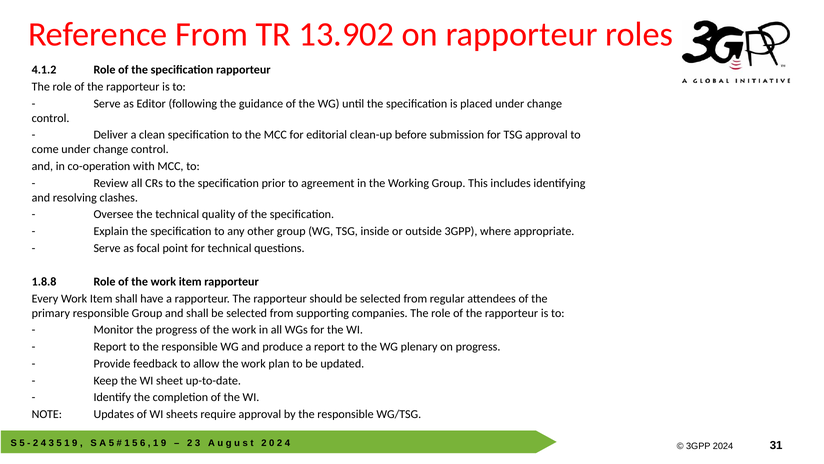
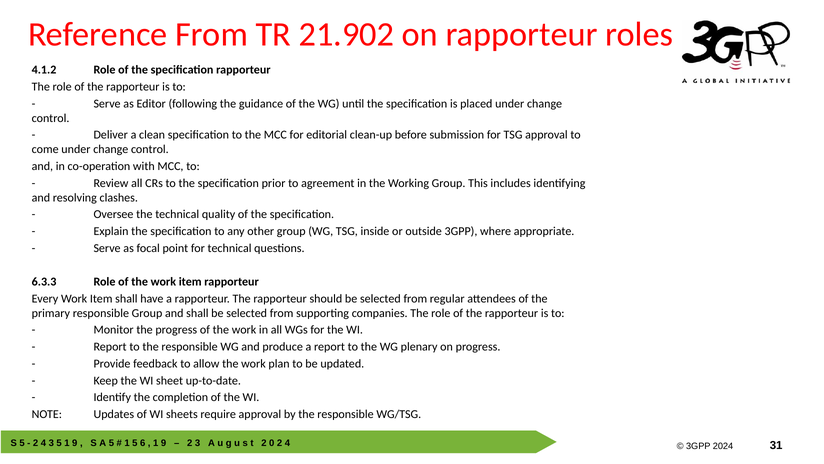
13.902: 13.902 -> 21.902
1.8.8: 1.8.8 -> 6.3.3
